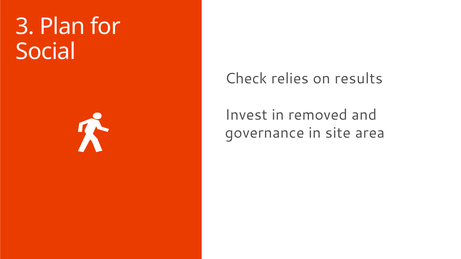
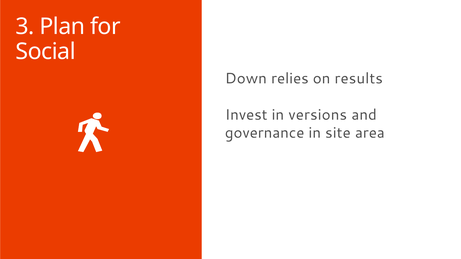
Check: Check -> Down
removed: removed -> versions
